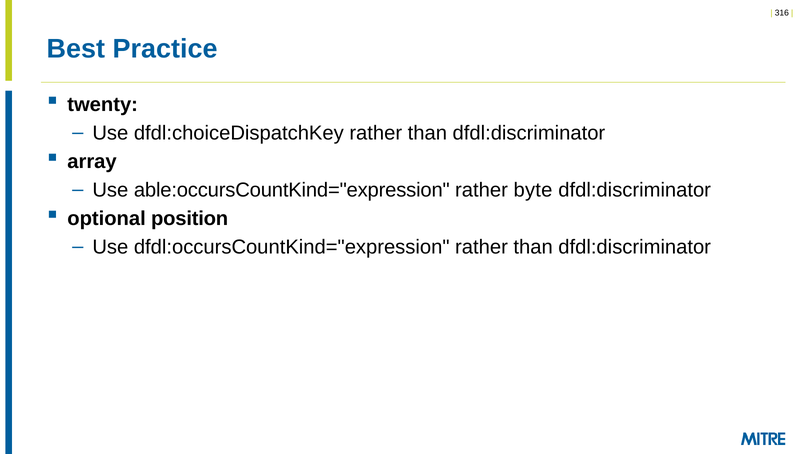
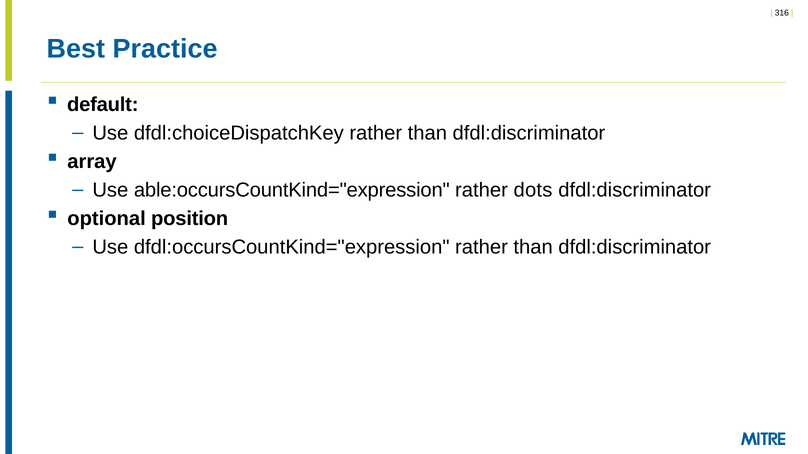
twenty: twenty -> default
byte: byte -> dots
